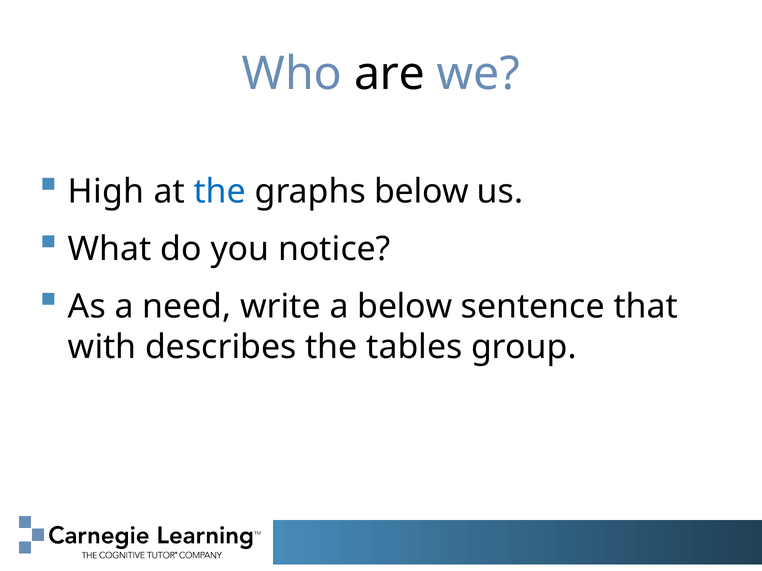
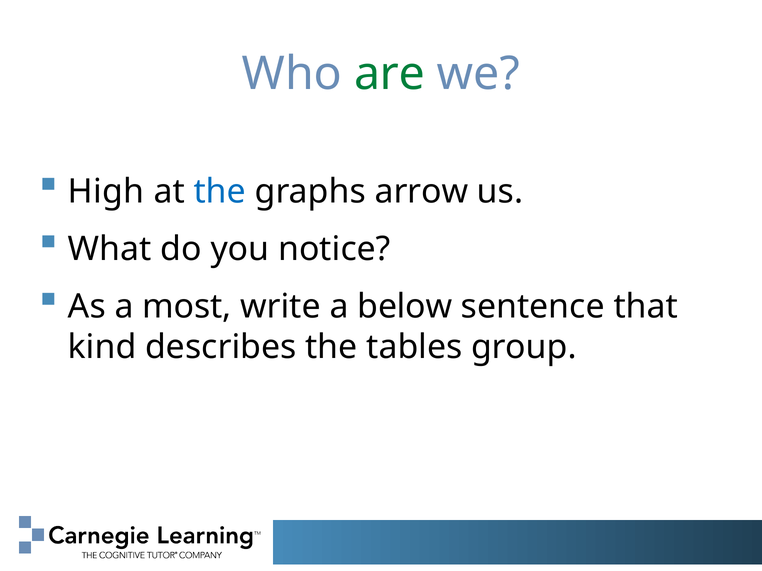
are colour: black -> green
graphs below: below -> arrow
need: need -> most
with: with -> kind
